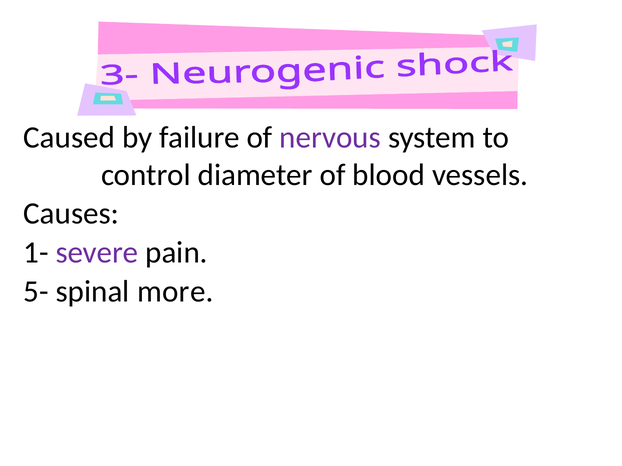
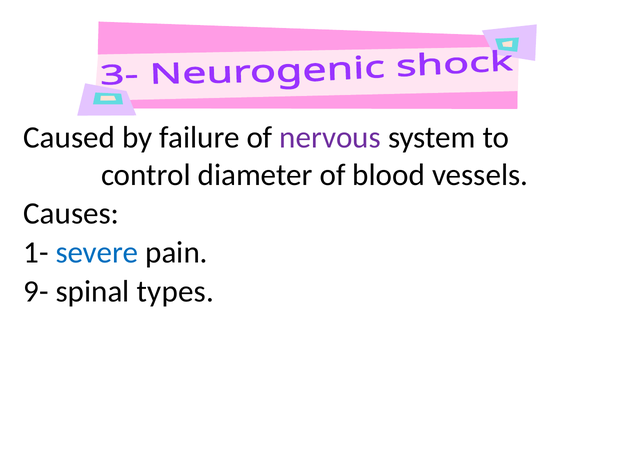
severe colour: purple -> blue
5-: 5- -> 9-
more: more -> types
